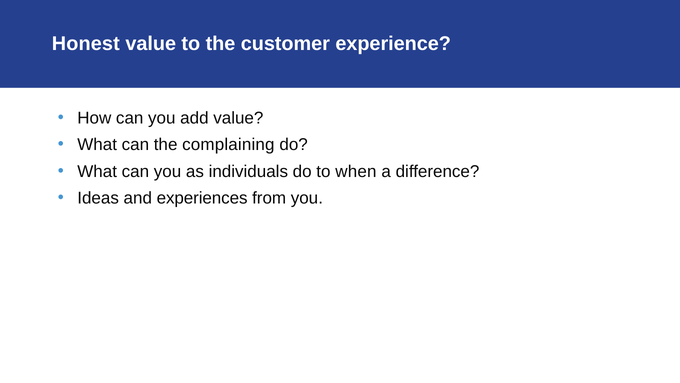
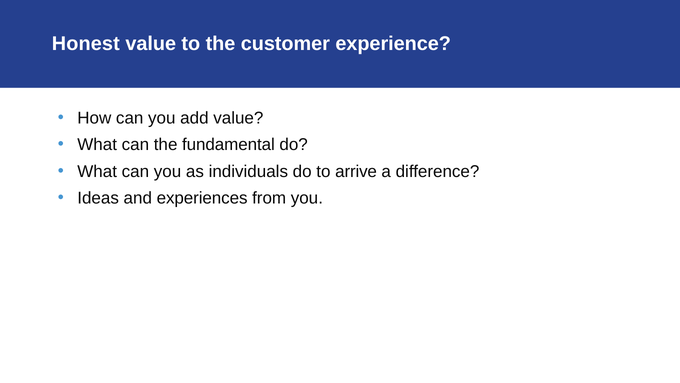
complaining: complaining -> fundamental
when: when -> arrive
